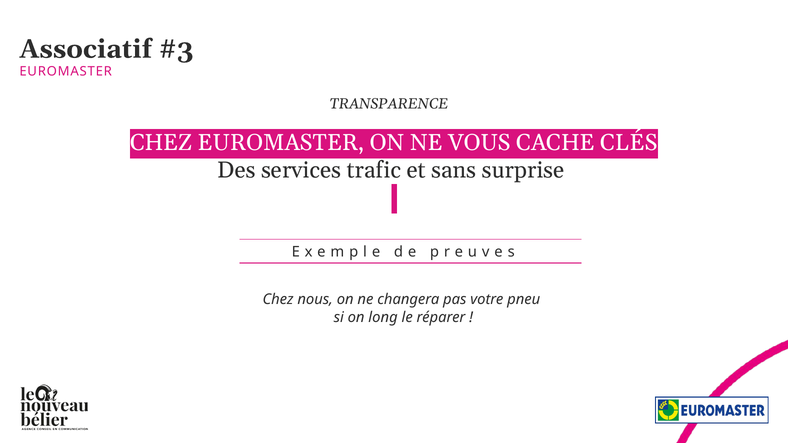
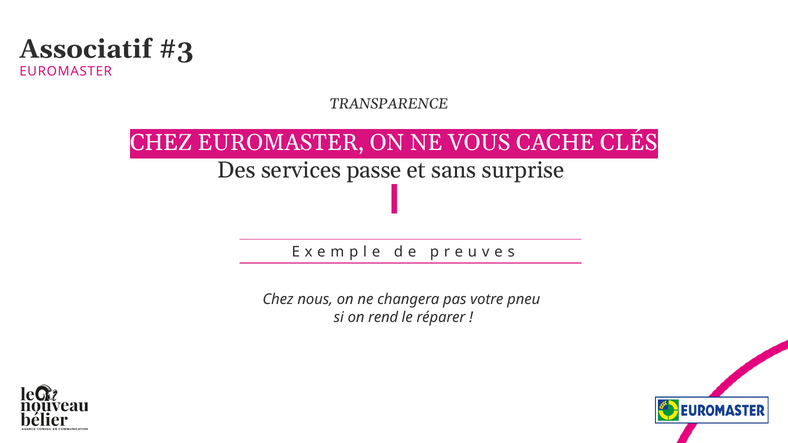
trafic: trafic -> passe
long: long -> rend
